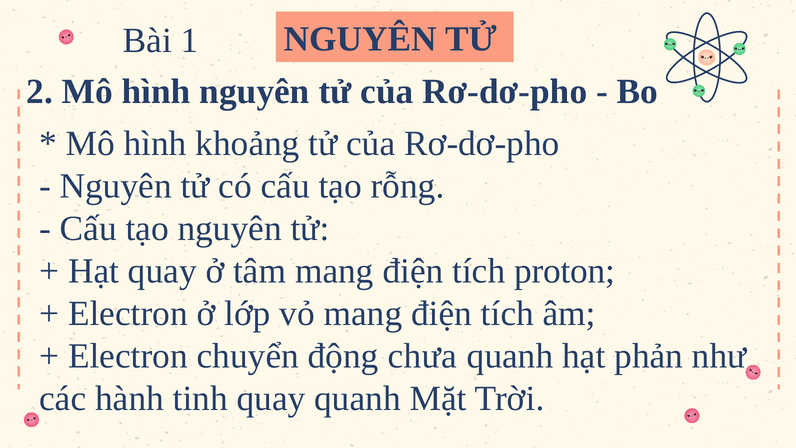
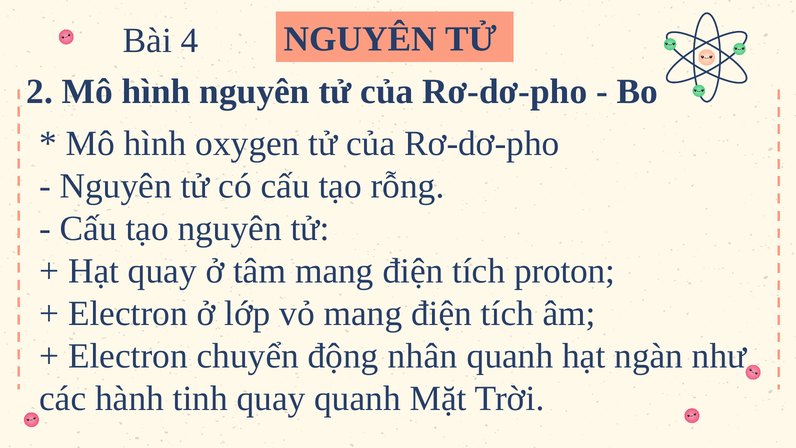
1: 1 -> 4
khoảng: khoảng -> oxygen
chưa: chưa -> nhân
phản: phản -> ngàn
